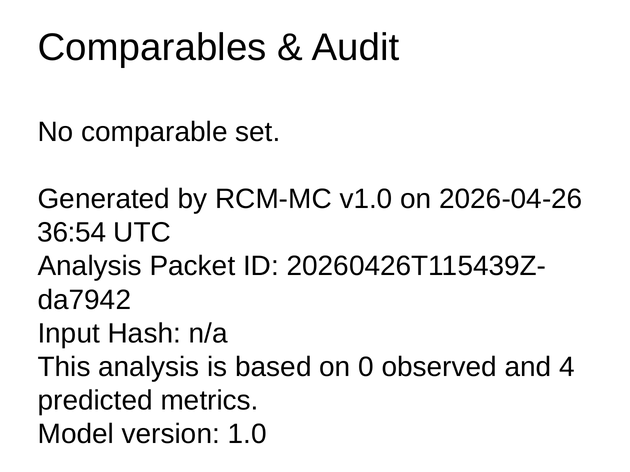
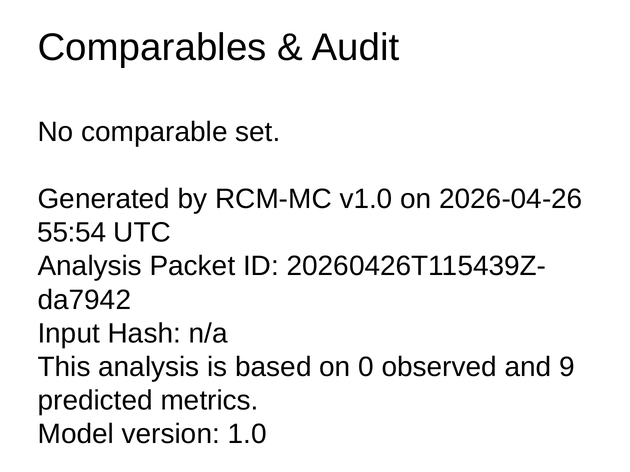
36:54: 36:54 -> 55:54
4: 4 -> 9
